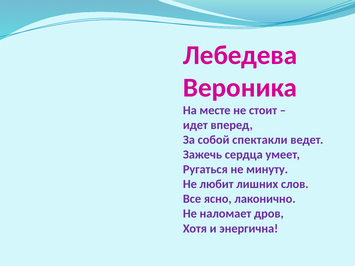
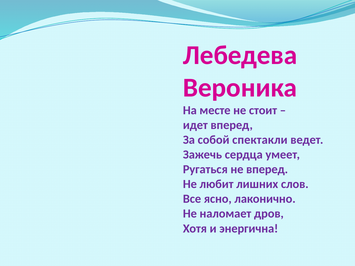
не минуту: минуту -> вперед
